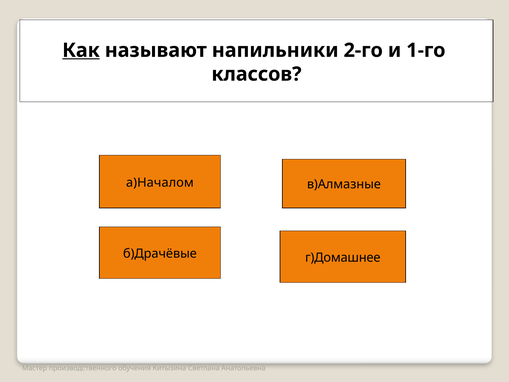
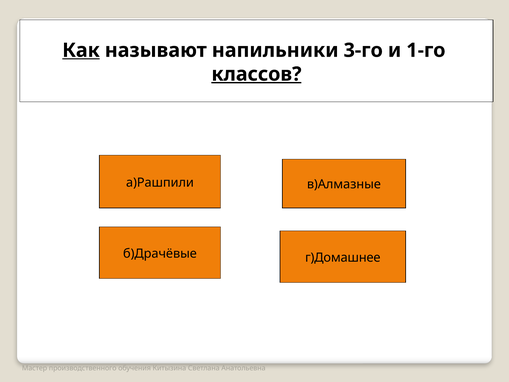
2-го: 2-го -> 3-го
классов underline: none -> present
а)Началом: а)Началом -> а)Рашпили
